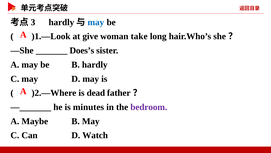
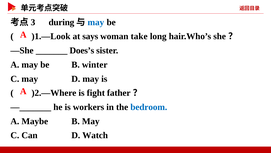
hardly at (61, 22): hardly -> during
give: give -> says
B hardly: hardly -> winter
dead: dead -> fight
minutes: minutes -> workers
bedroom colour: purple -> blue
